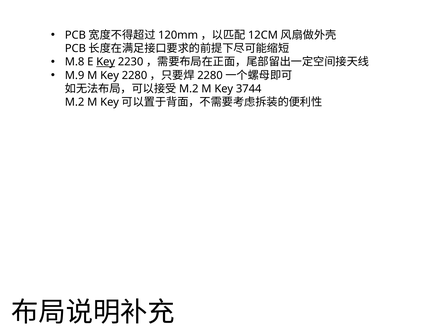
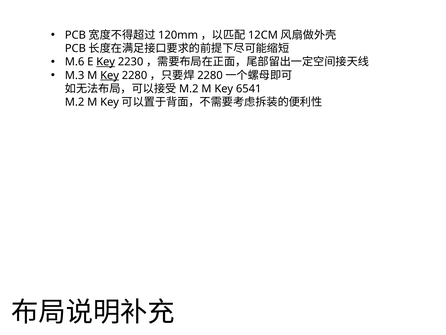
M.8: M.8 -> M.6
M.9: M.9 -> M.3
Key at (110, 75) underline: none -> present
3744: 3744 -> 6541
